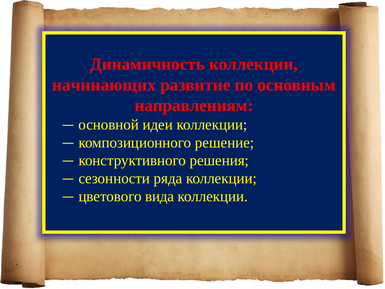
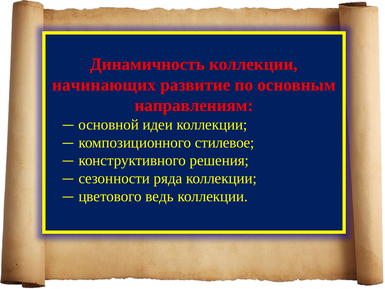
решение: решение -> стилевое
вида: вида -> ведь
